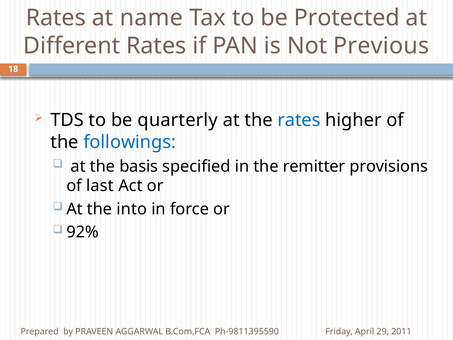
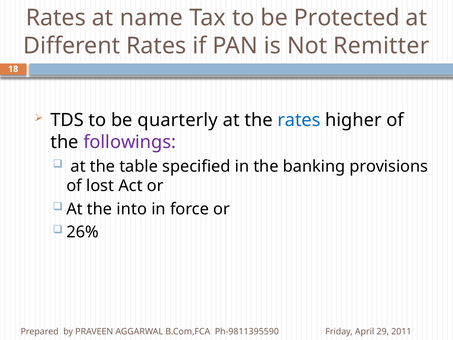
Previous: Previous -> Remitter
followings colour: blue -> purple
basis: basis -> table
remitter: remitter -> banking
last: last -> lost
92%: 92% -> 26%
